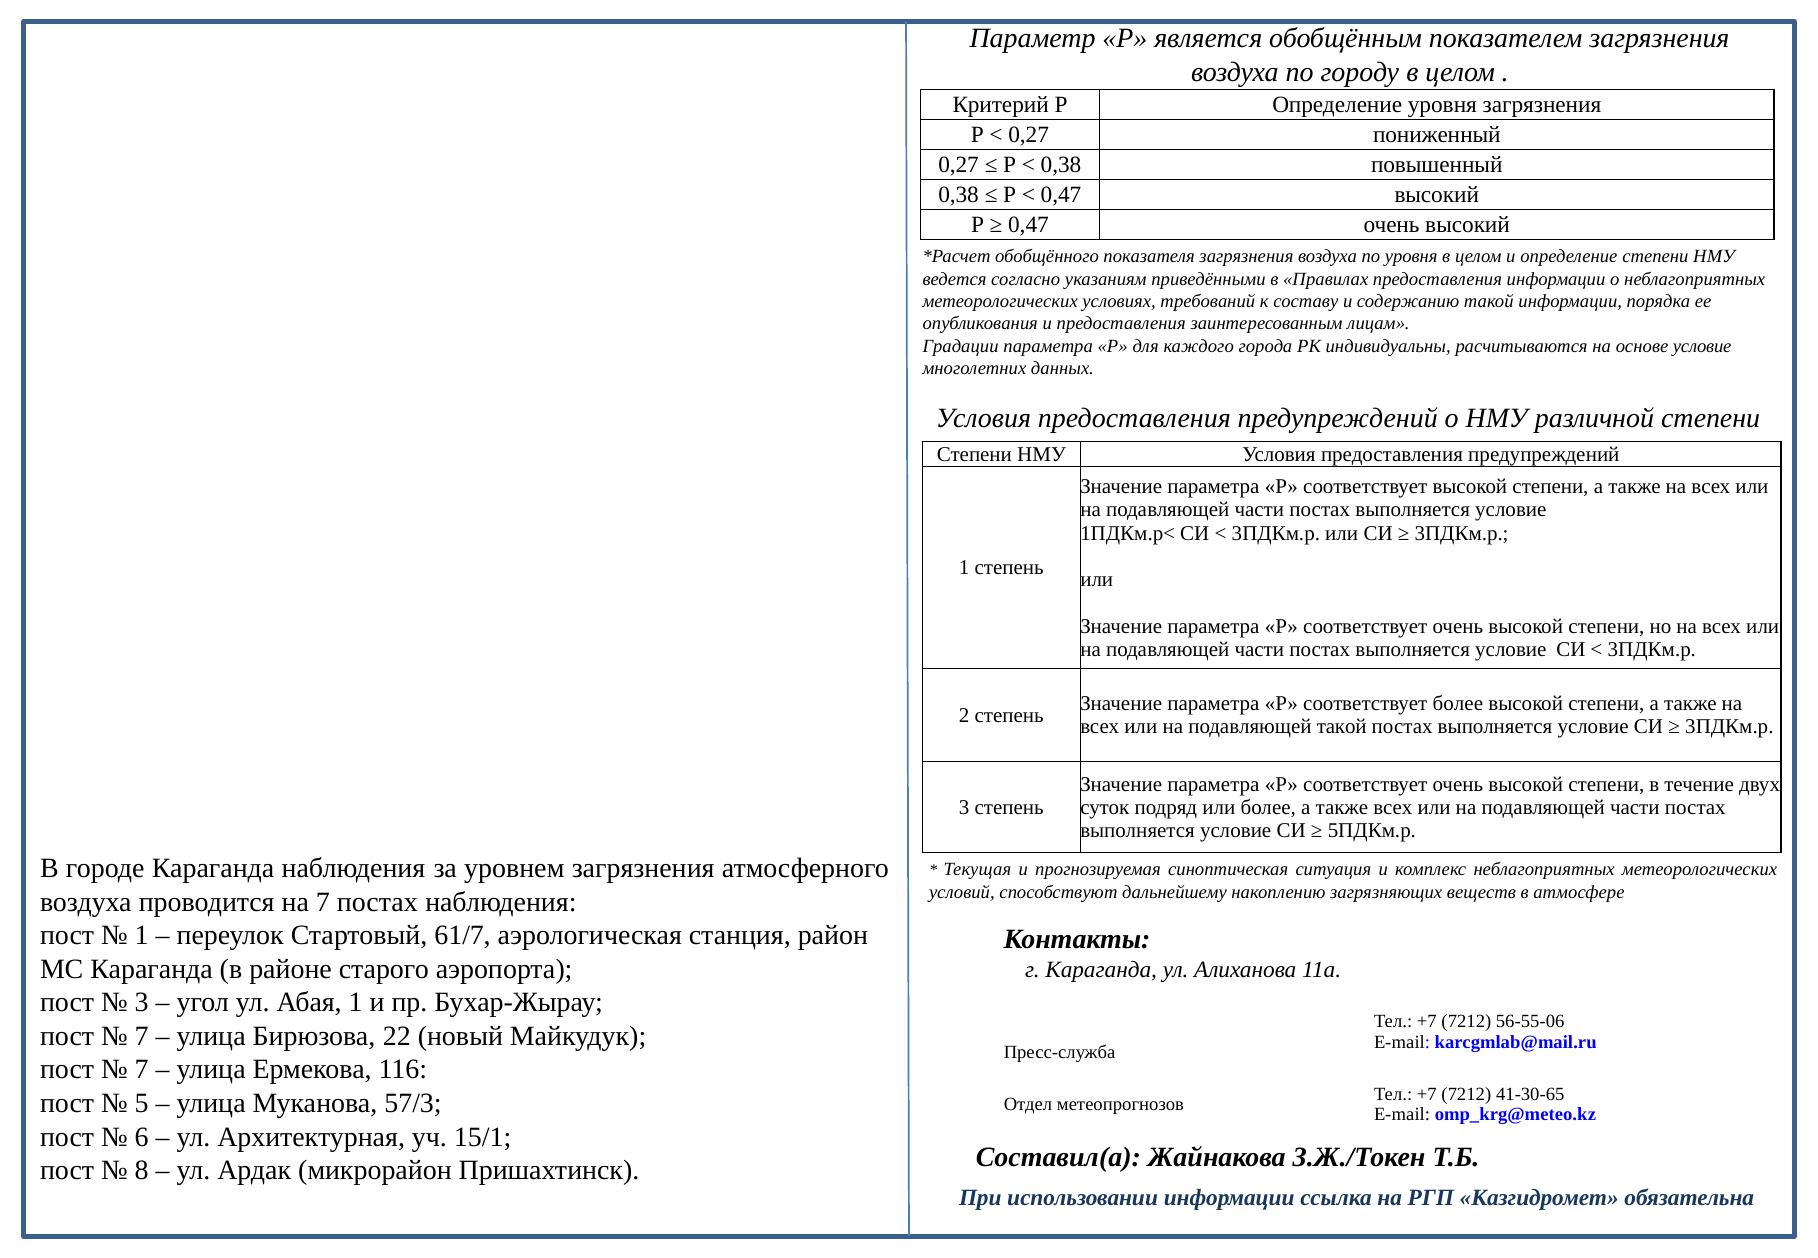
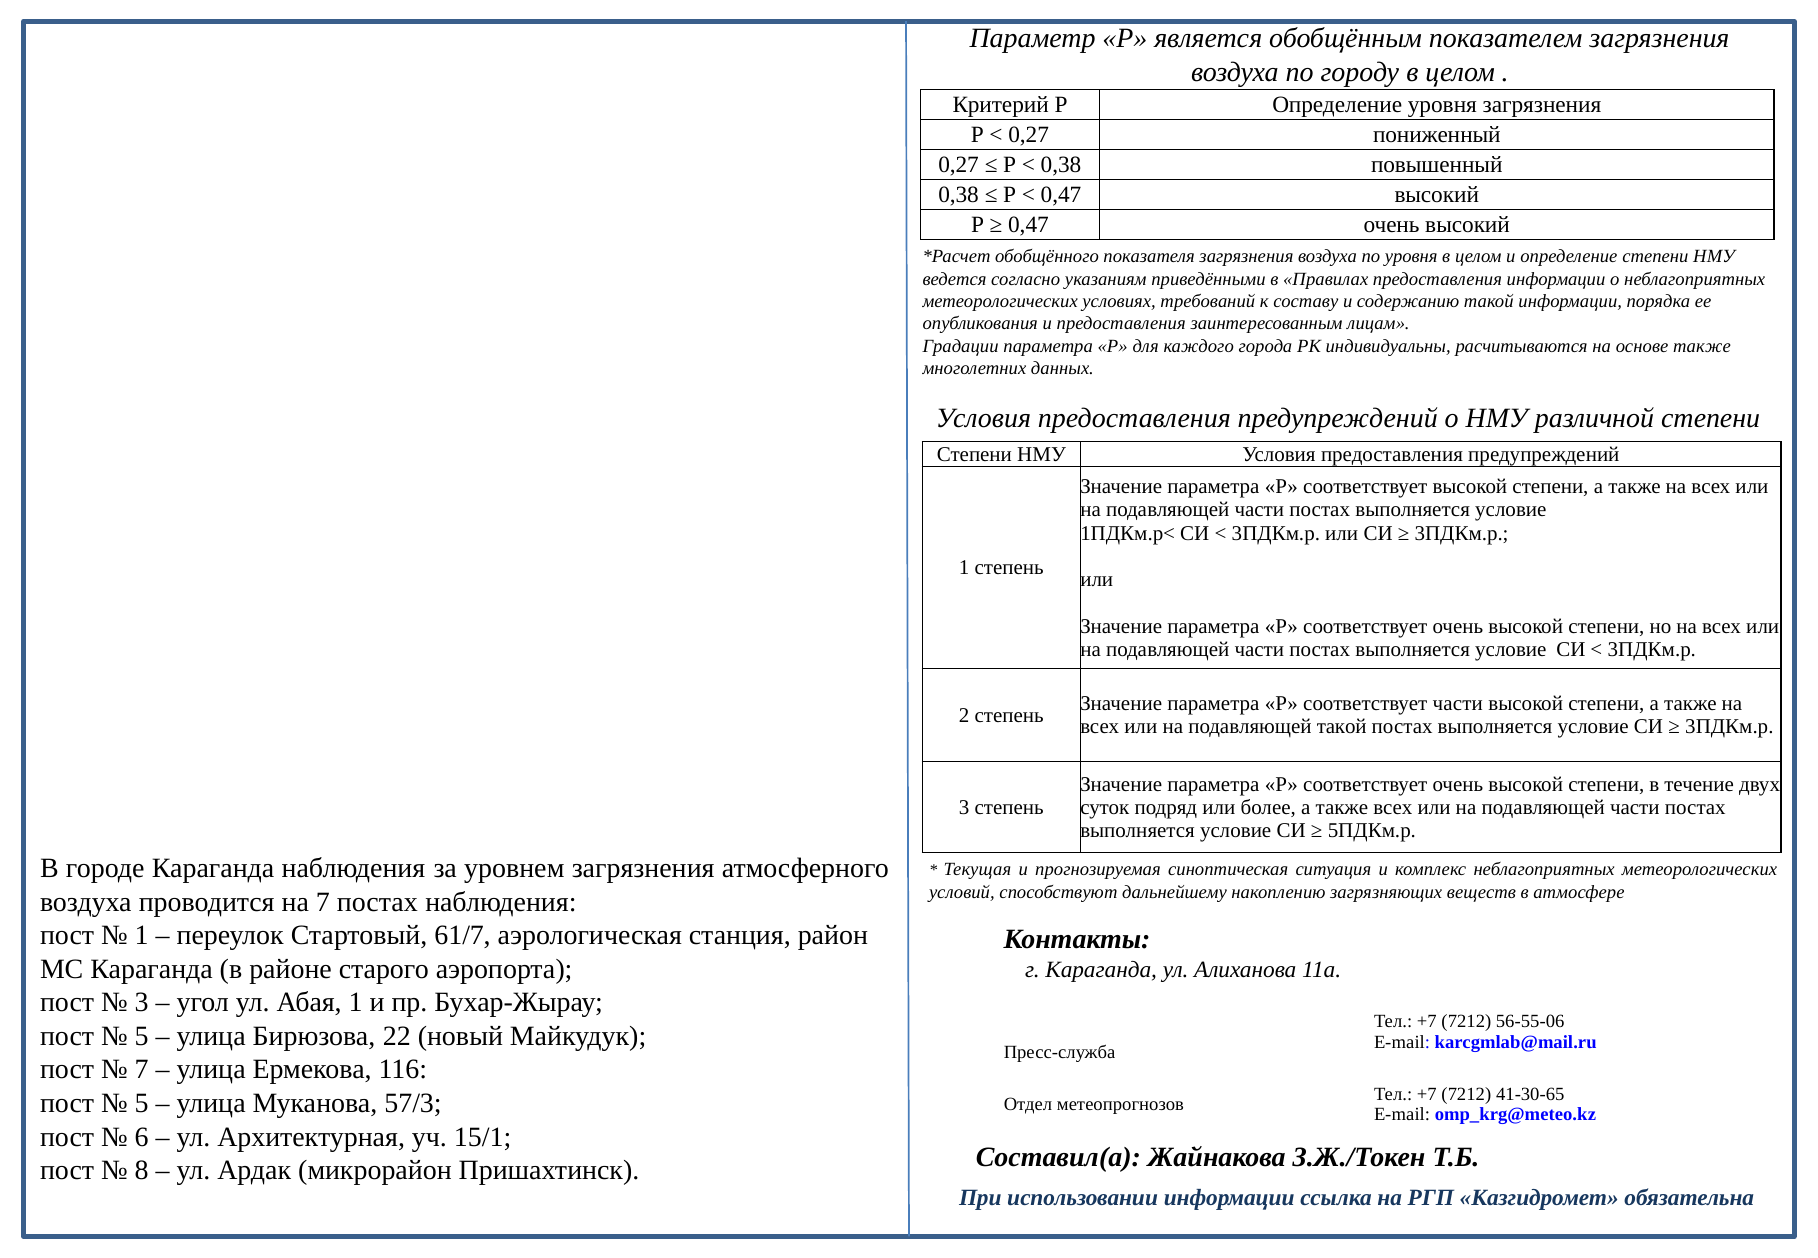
основе условие: условие -> также
соответствует более: более -> части
7 at (142, 1037): 7 -> 5
